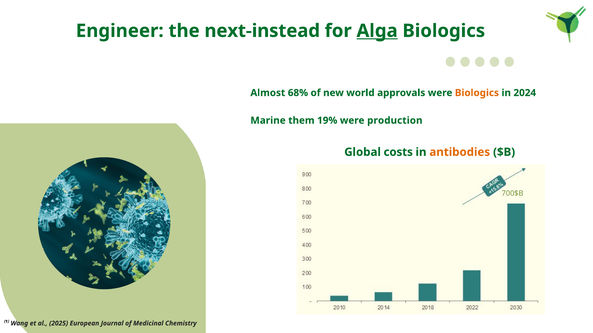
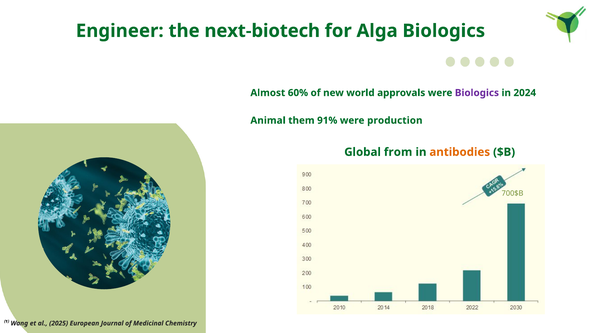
next-instead: next-instead -> next-biotech
Alga underline: present -> none
68%: 68% -> 60%
Biologics at (477, 93) colour: orange -> purple
Marine: Marine -> Animal
19%: 19% -> 91%
costs: costs -> from
